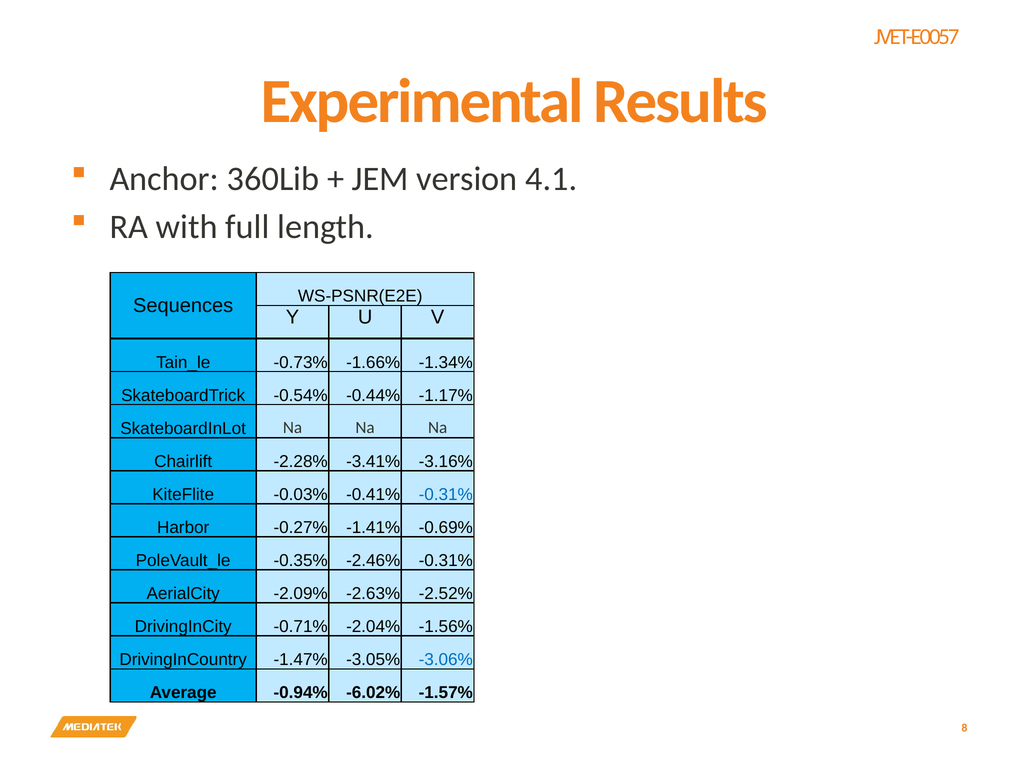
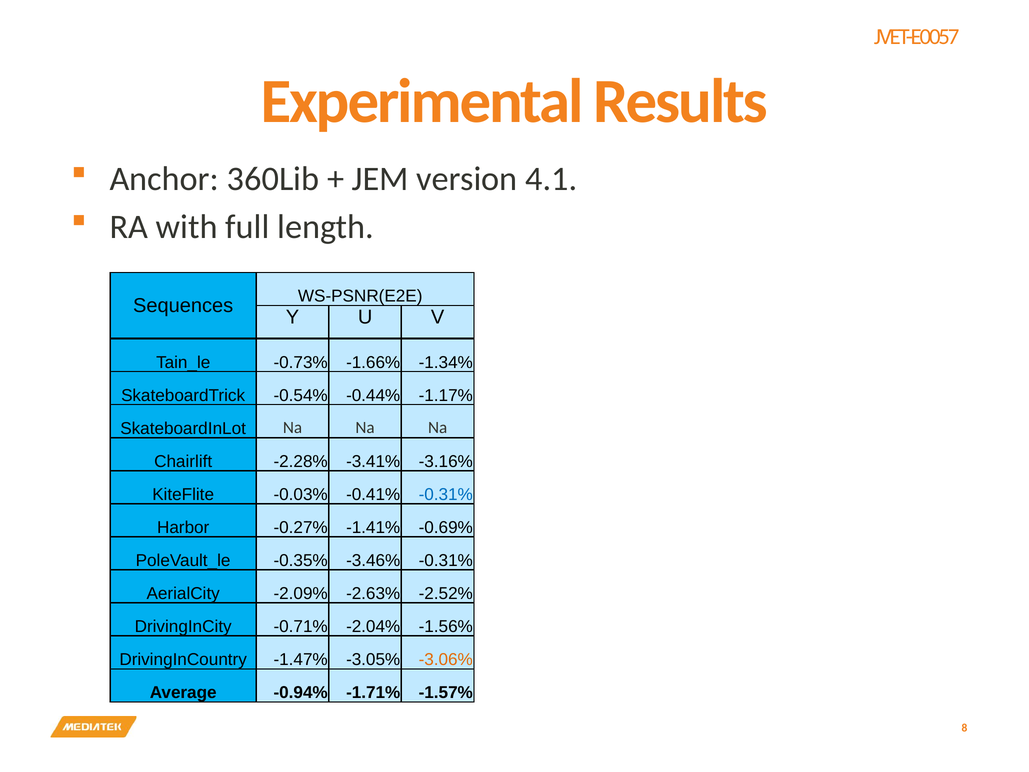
-2.46%: -2.46% -> -3.46%
-3.06% colour: blue -> orange
-6.02%: -6.02% -> -1.71%
